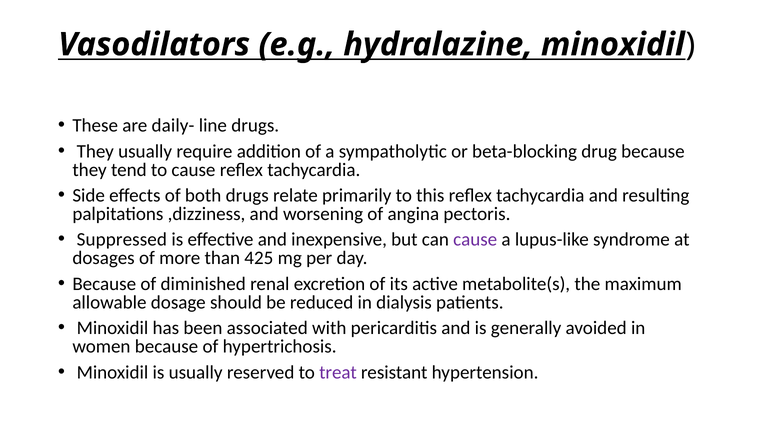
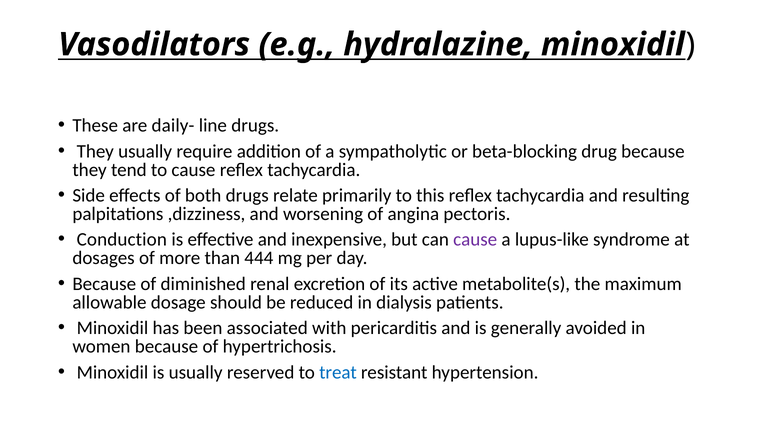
Suppressed: Suppressed -> Conduction
425: 425 -> 444
treat colour: purple -> blue
